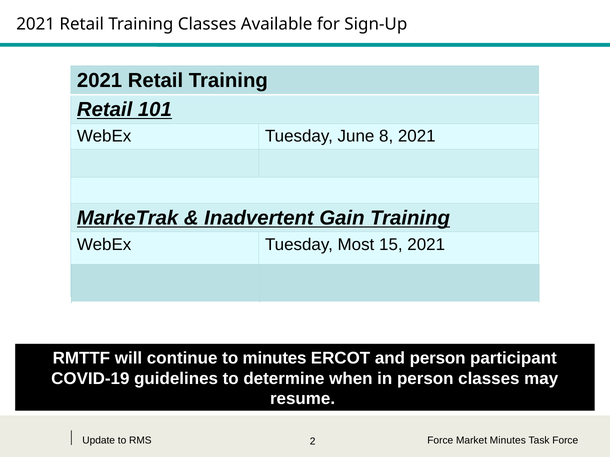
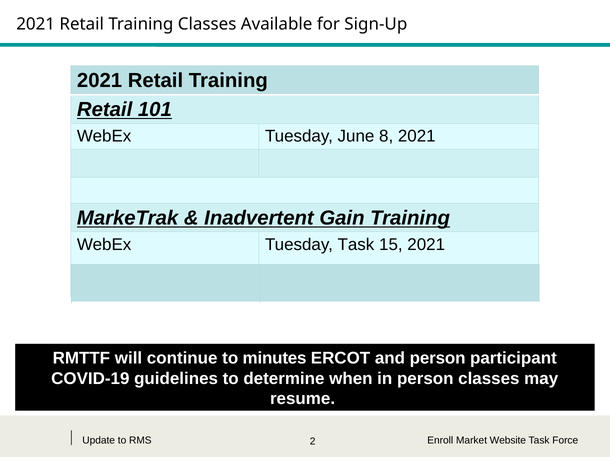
Tuesday Most: Most -> Task
Force at (440, 441): Force -> Enroll
Market Minutes: Minutes -> Website
